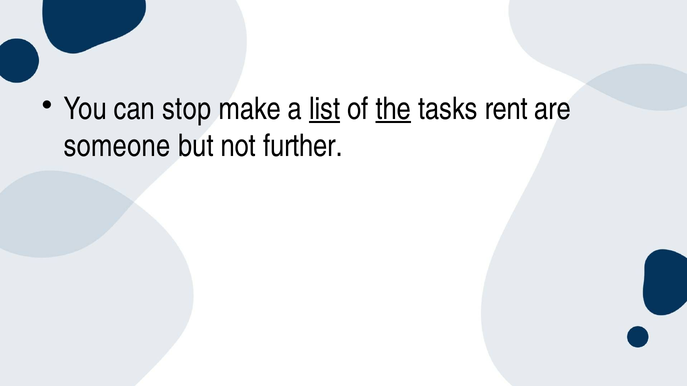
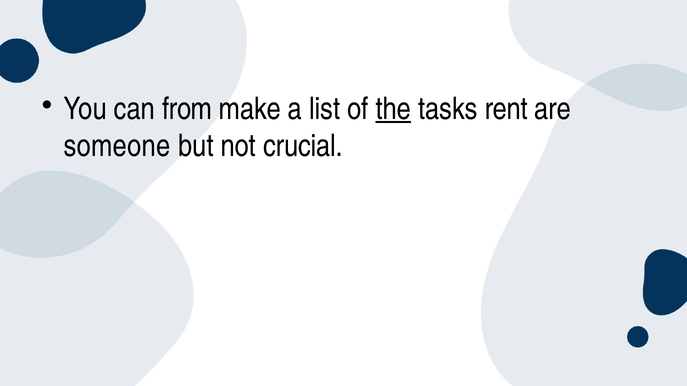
stop: stop -> from
list underline: present -> none
further: further -> crucial
